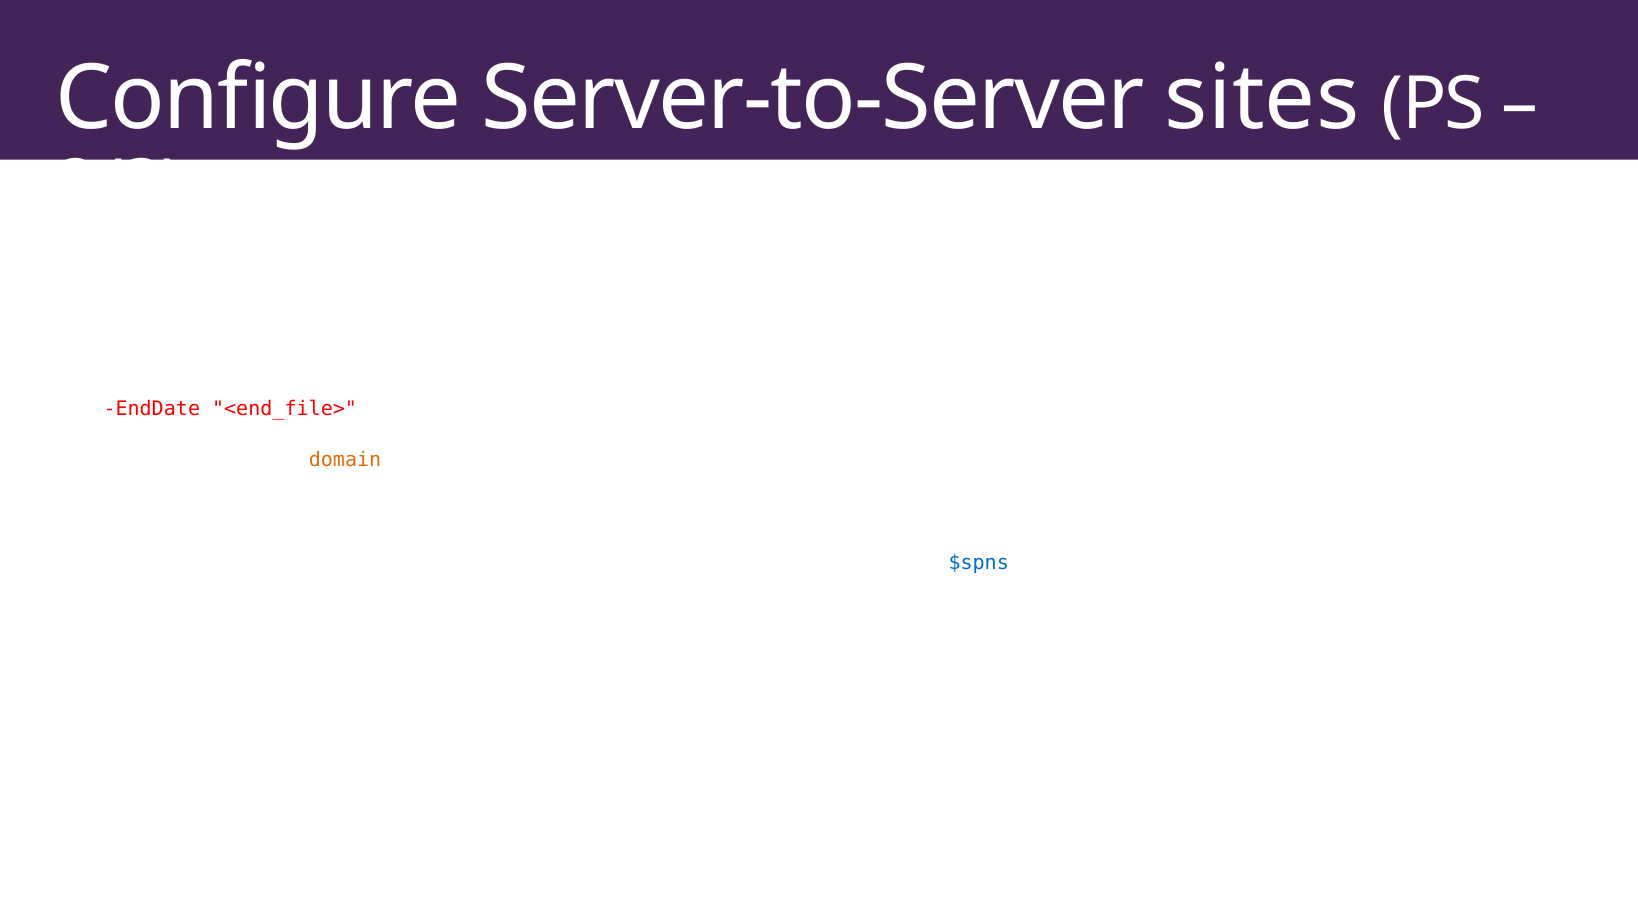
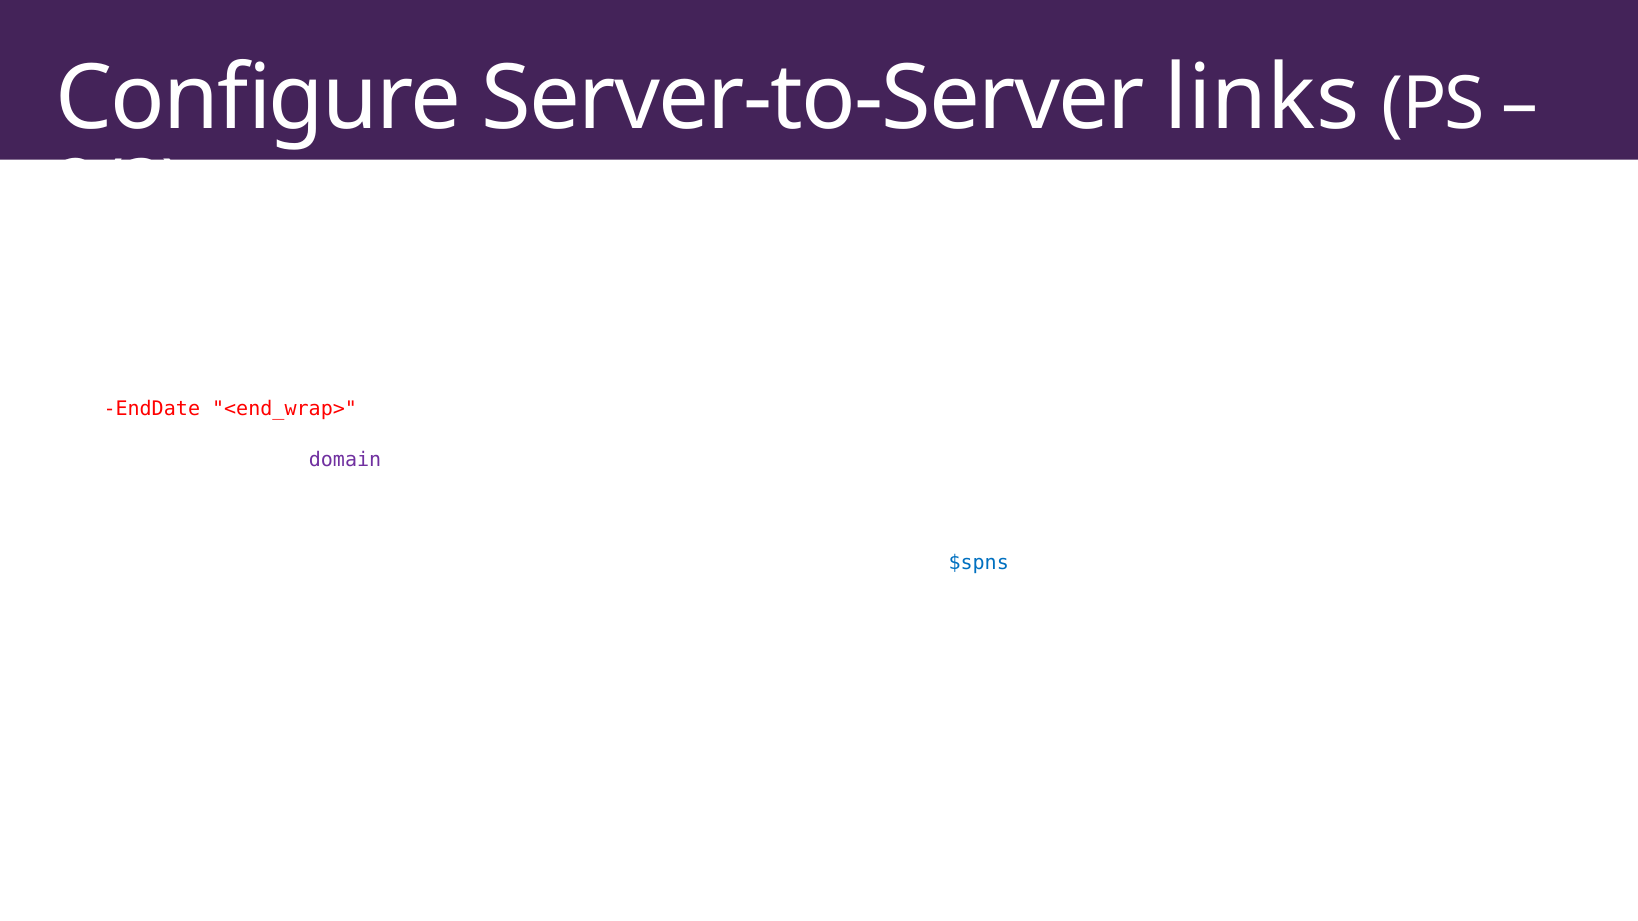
sites: sites -> links
<end_file>: <end_file> -> <end_wrap>
domain colour: orange -> purple
